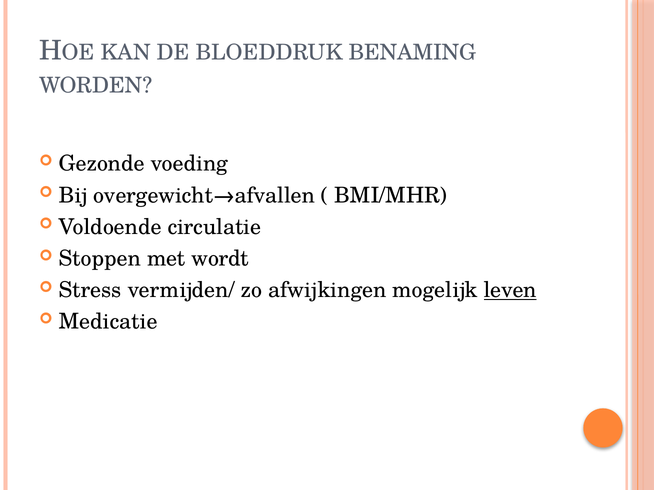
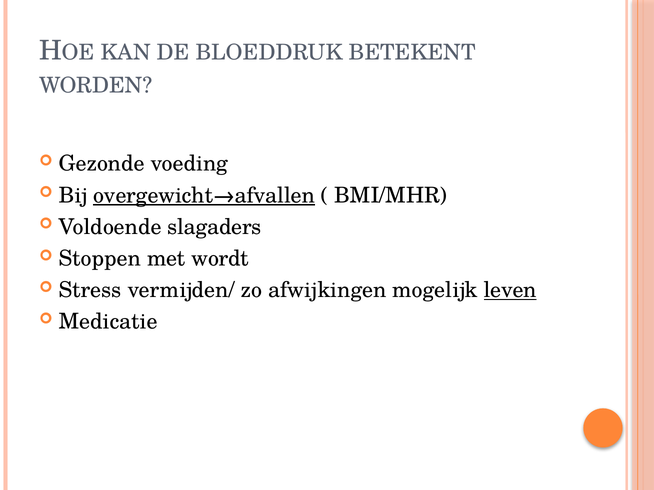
BENAMING: BENAMING -> BETEKENT
overgewicht→afvallen underline: none -> present
circulatie: circulatie -> slagaders
